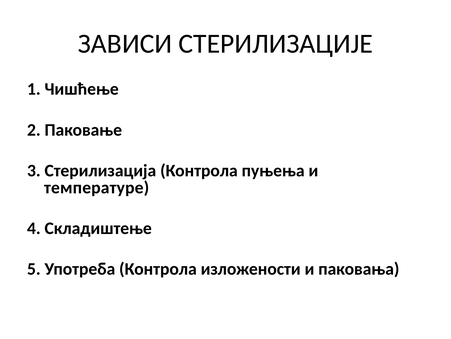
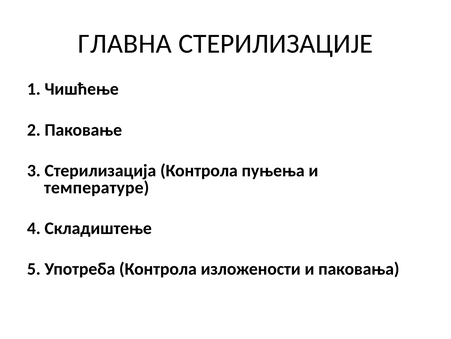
ЗАВИСИ: ЗАВИСИ -> ГЛАВНА
